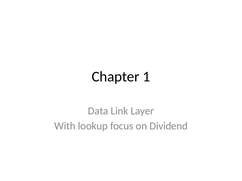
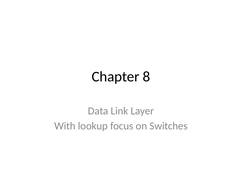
1: 1 -> 8
Dividend: Dividend -> Switches
